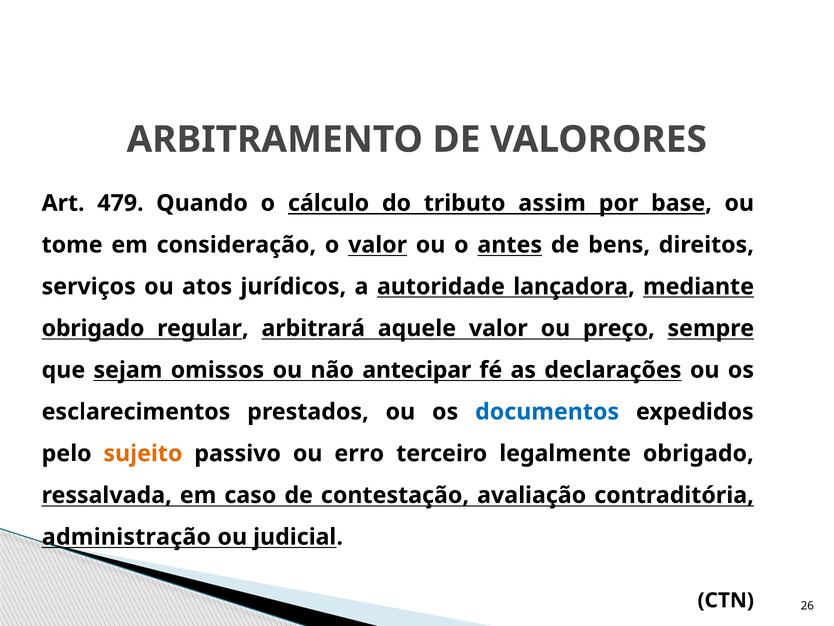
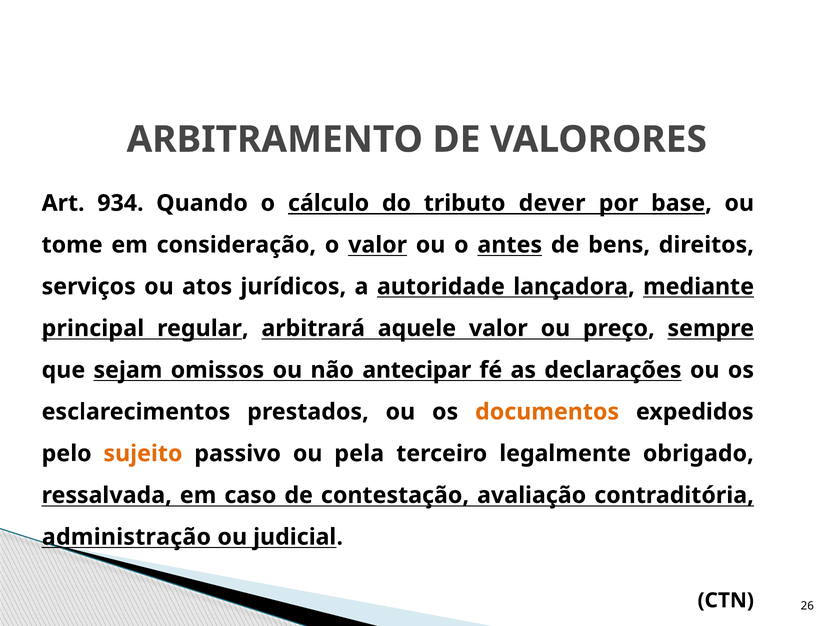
479: 479 -> 934
assim: assim -> dever
obrigado at (93, 328): obrigado -> principal
documentos colour: blue -> orange
erro: erro -> pela
